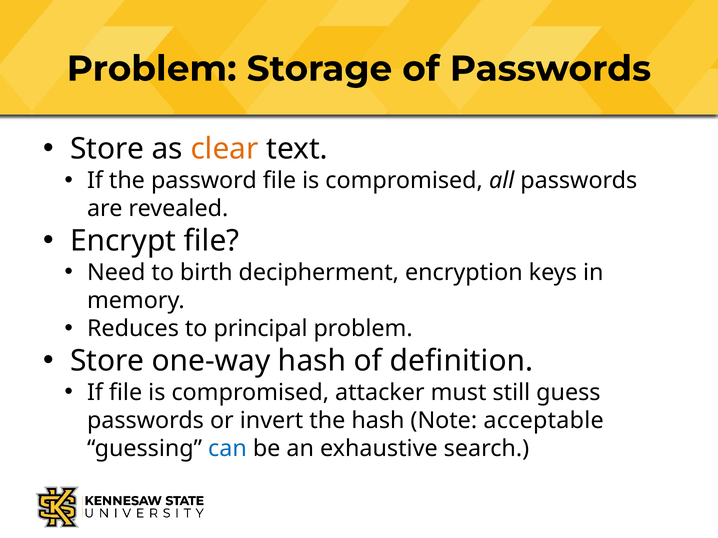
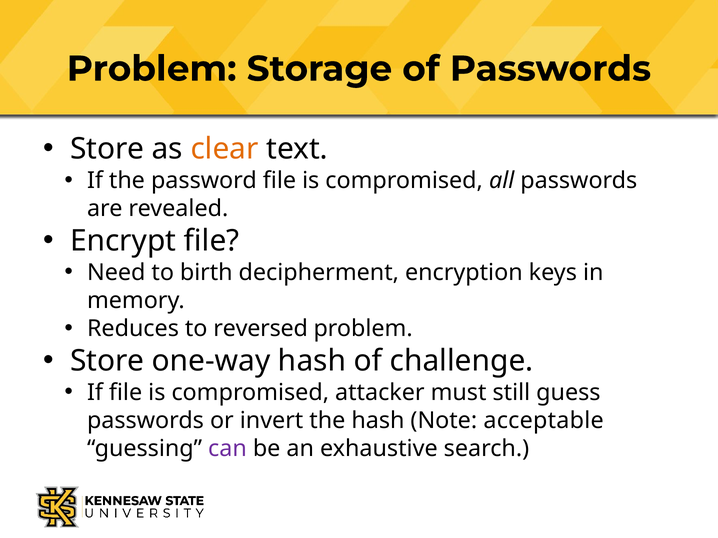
principal: principal -> reversed
definition: definition -> challenge
can colour: blue -> purple
